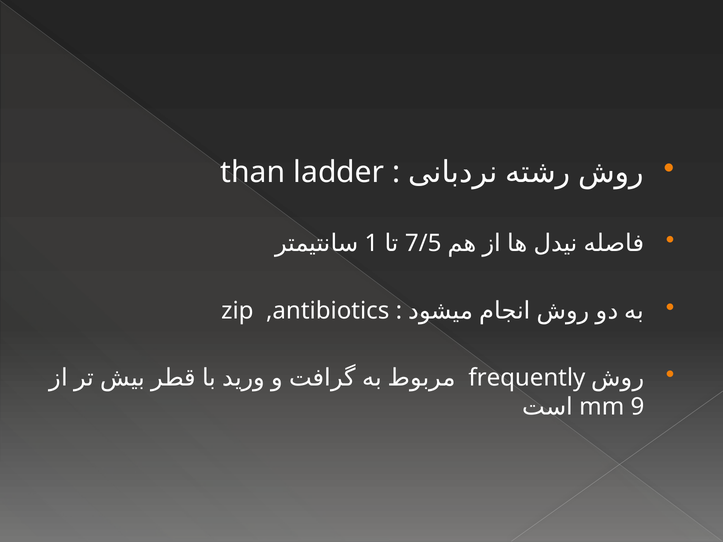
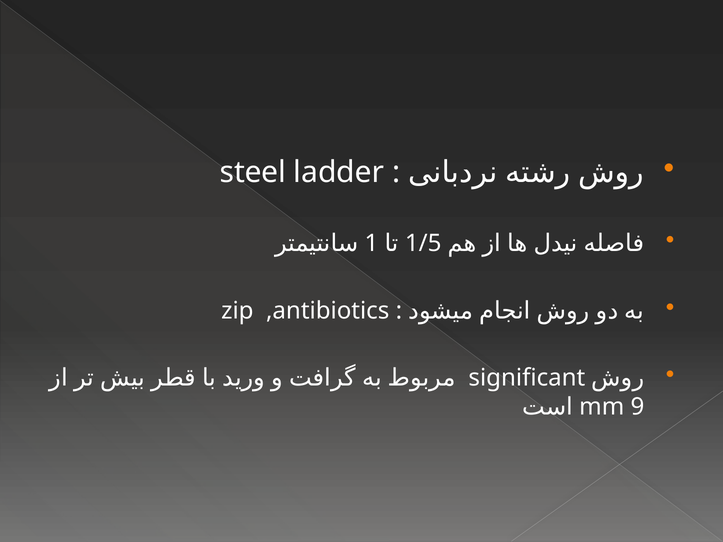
than: than -> steel
7/5: 7/5 -> 1/5
frequently: frequently -> significant
